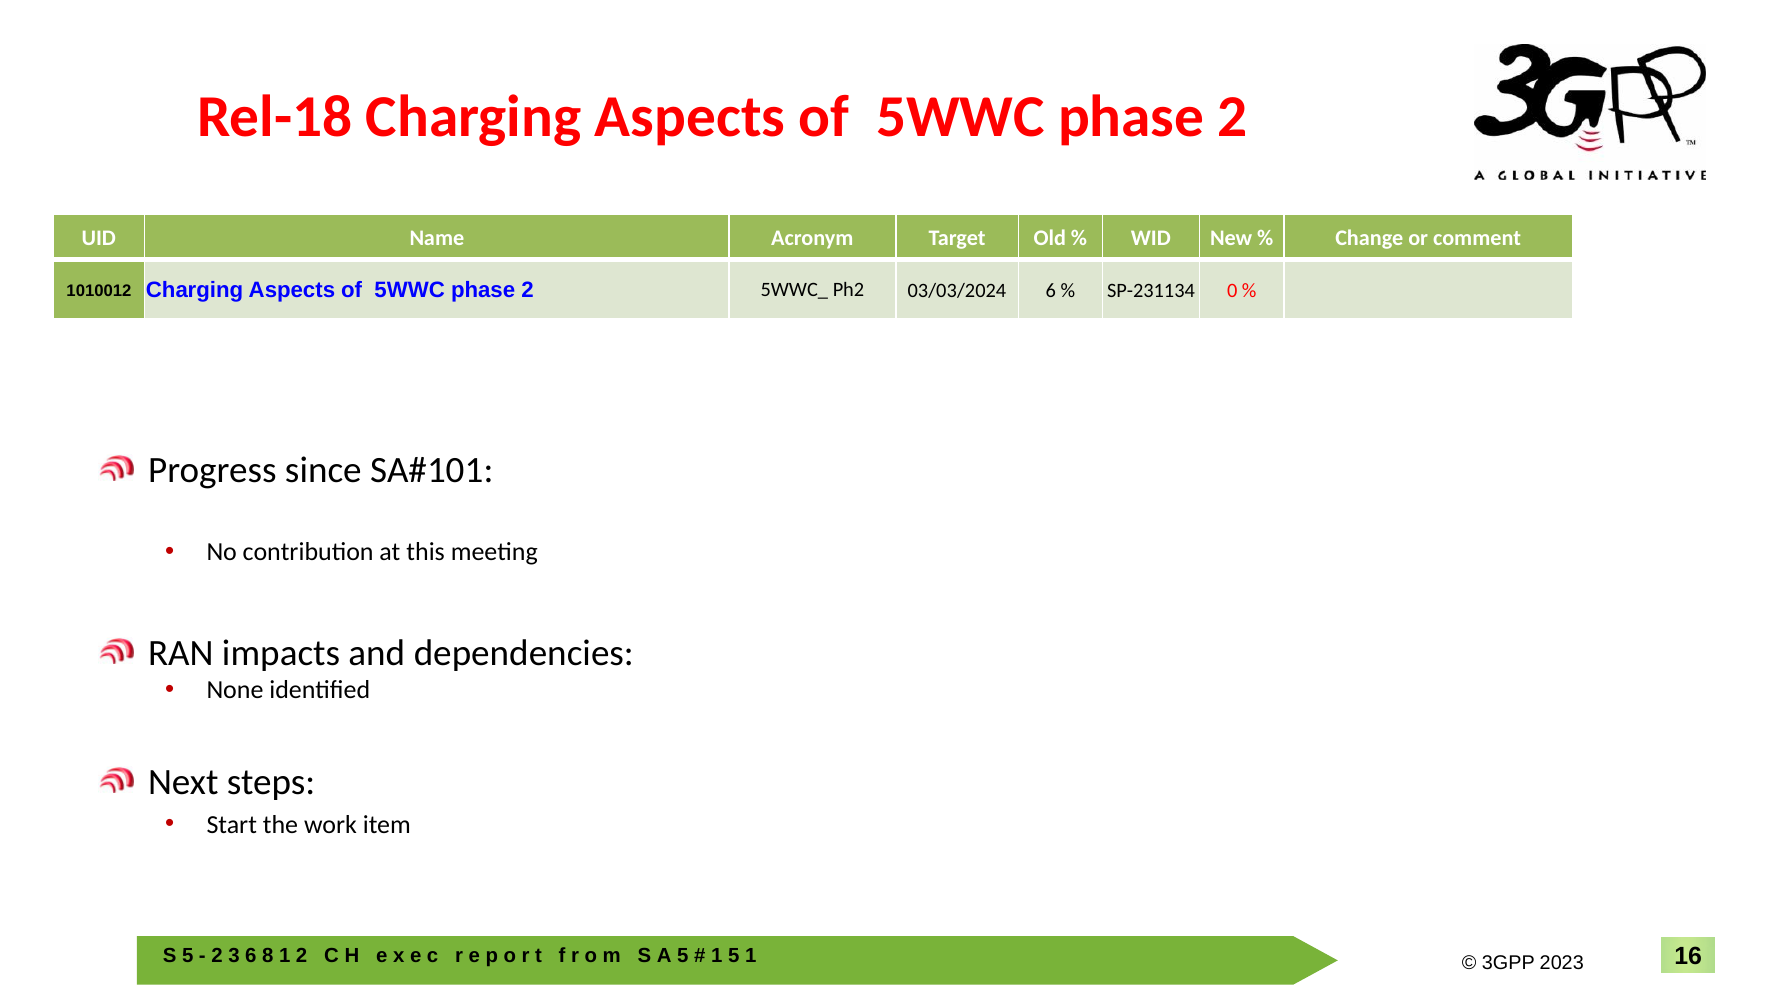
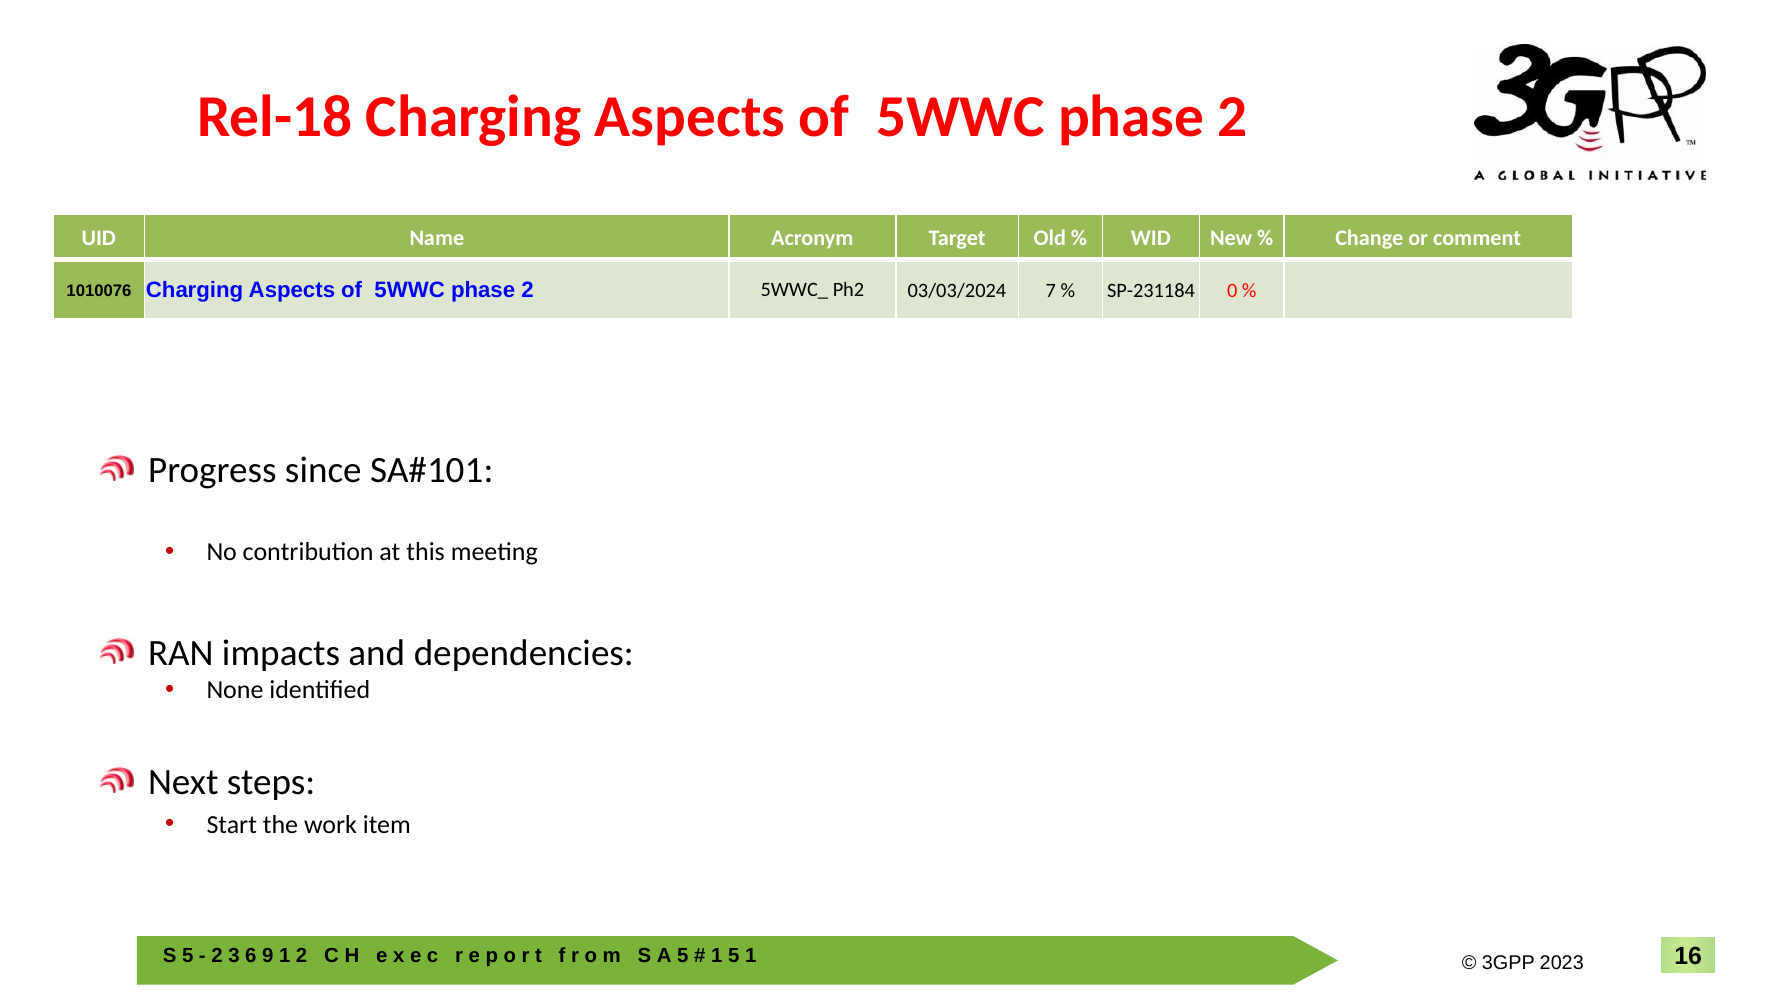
1010012: 1010012 -> 1010076
03/03/2024 6: 6 -> 7
SP-231134: SP-231134 -> SP-231184
8: 8 -> 9
